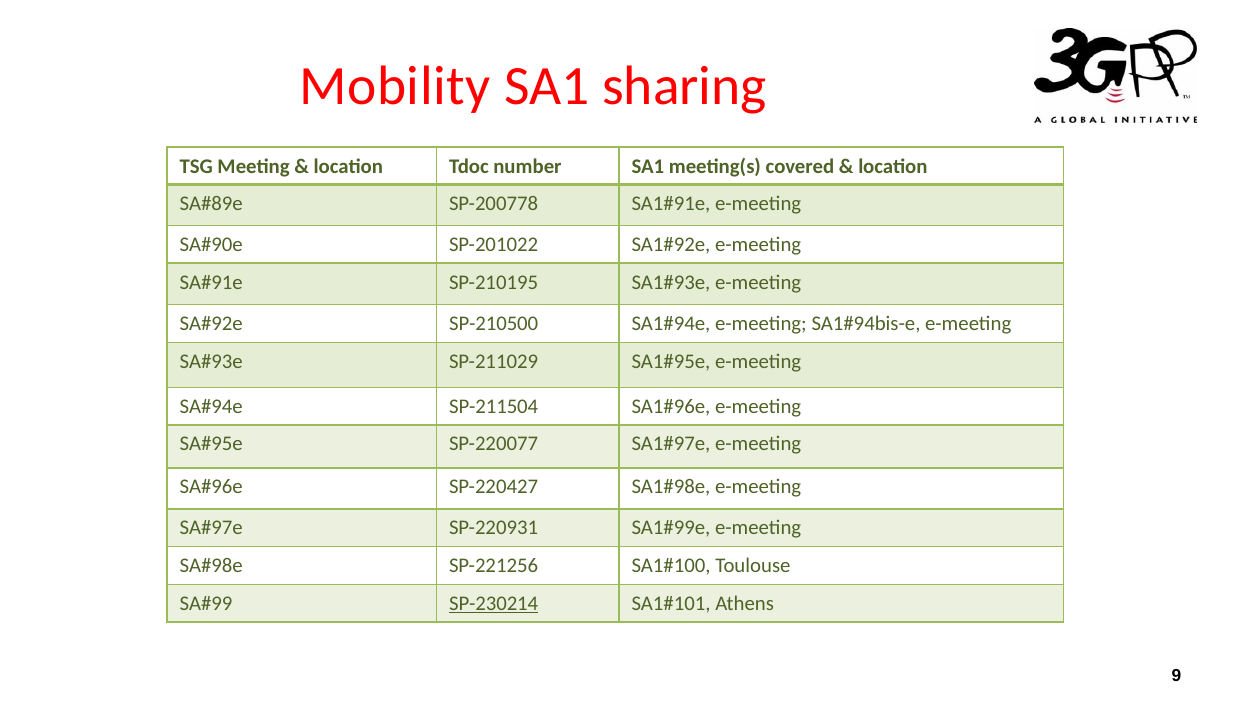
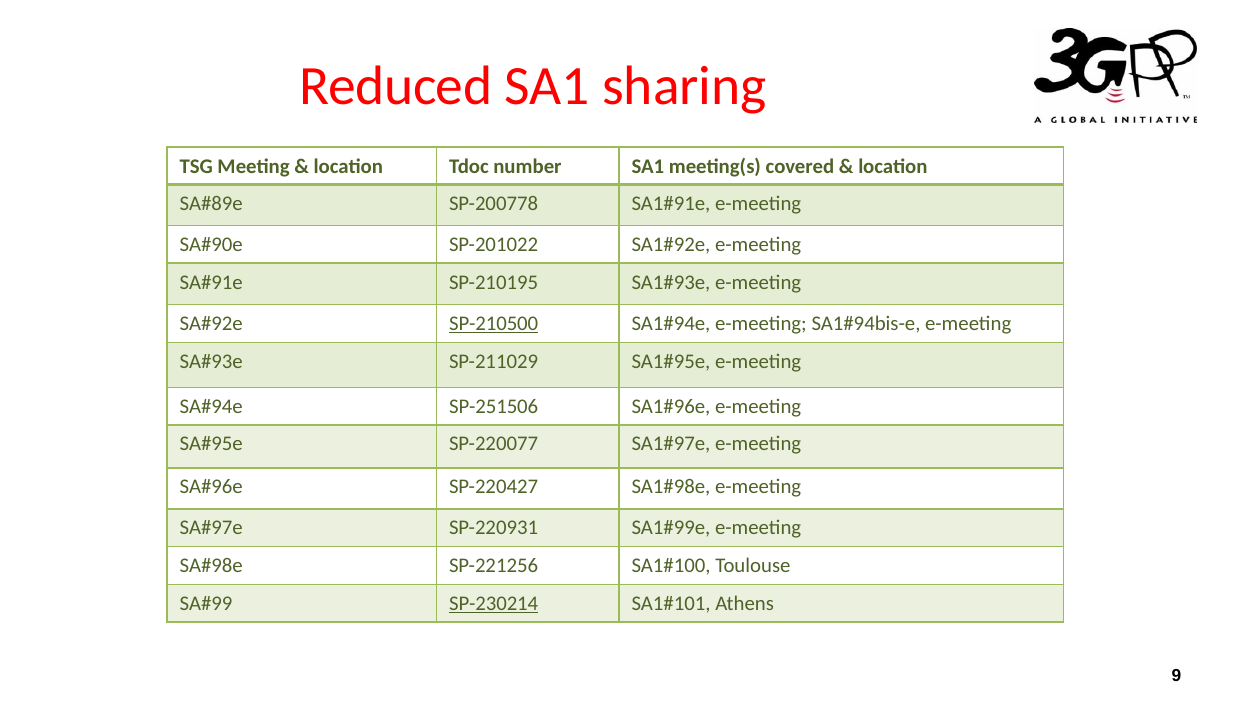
Mobility: Mobility -> Reduced
SP-210500 underline: none -> present
SP-211504: SP-211504 -> SP-251506
